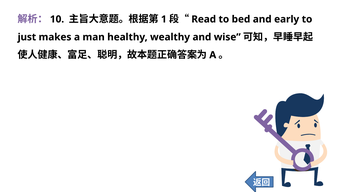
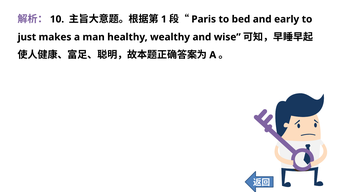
Read: Read -> Paris
